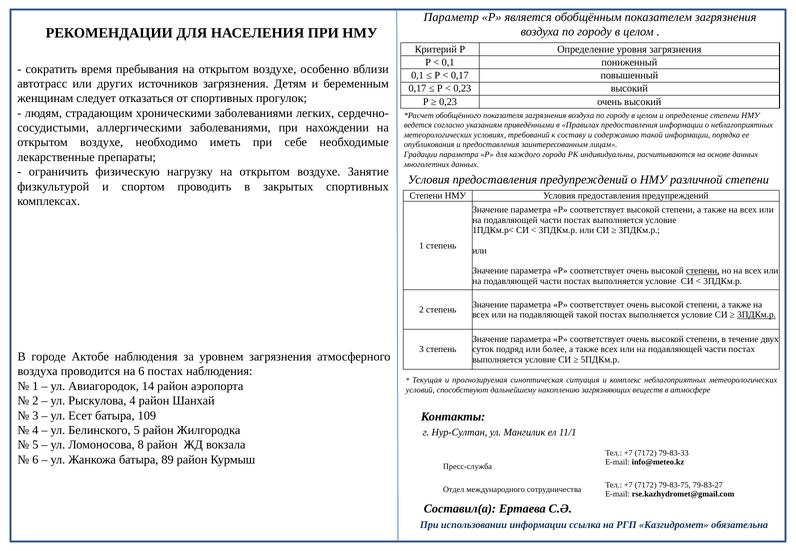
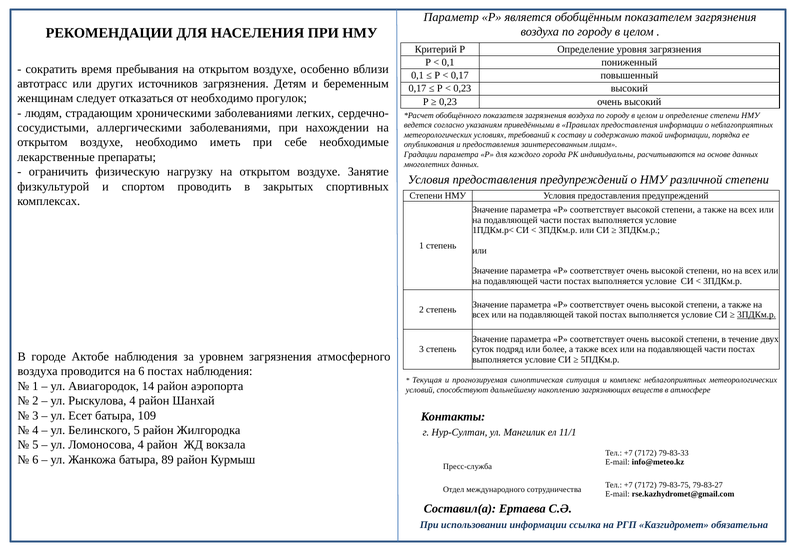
от спортивных: спортивных -> необходимо
степени at (703, 271) underline: present -> none
Ломоносова 8: 8 -> 4
